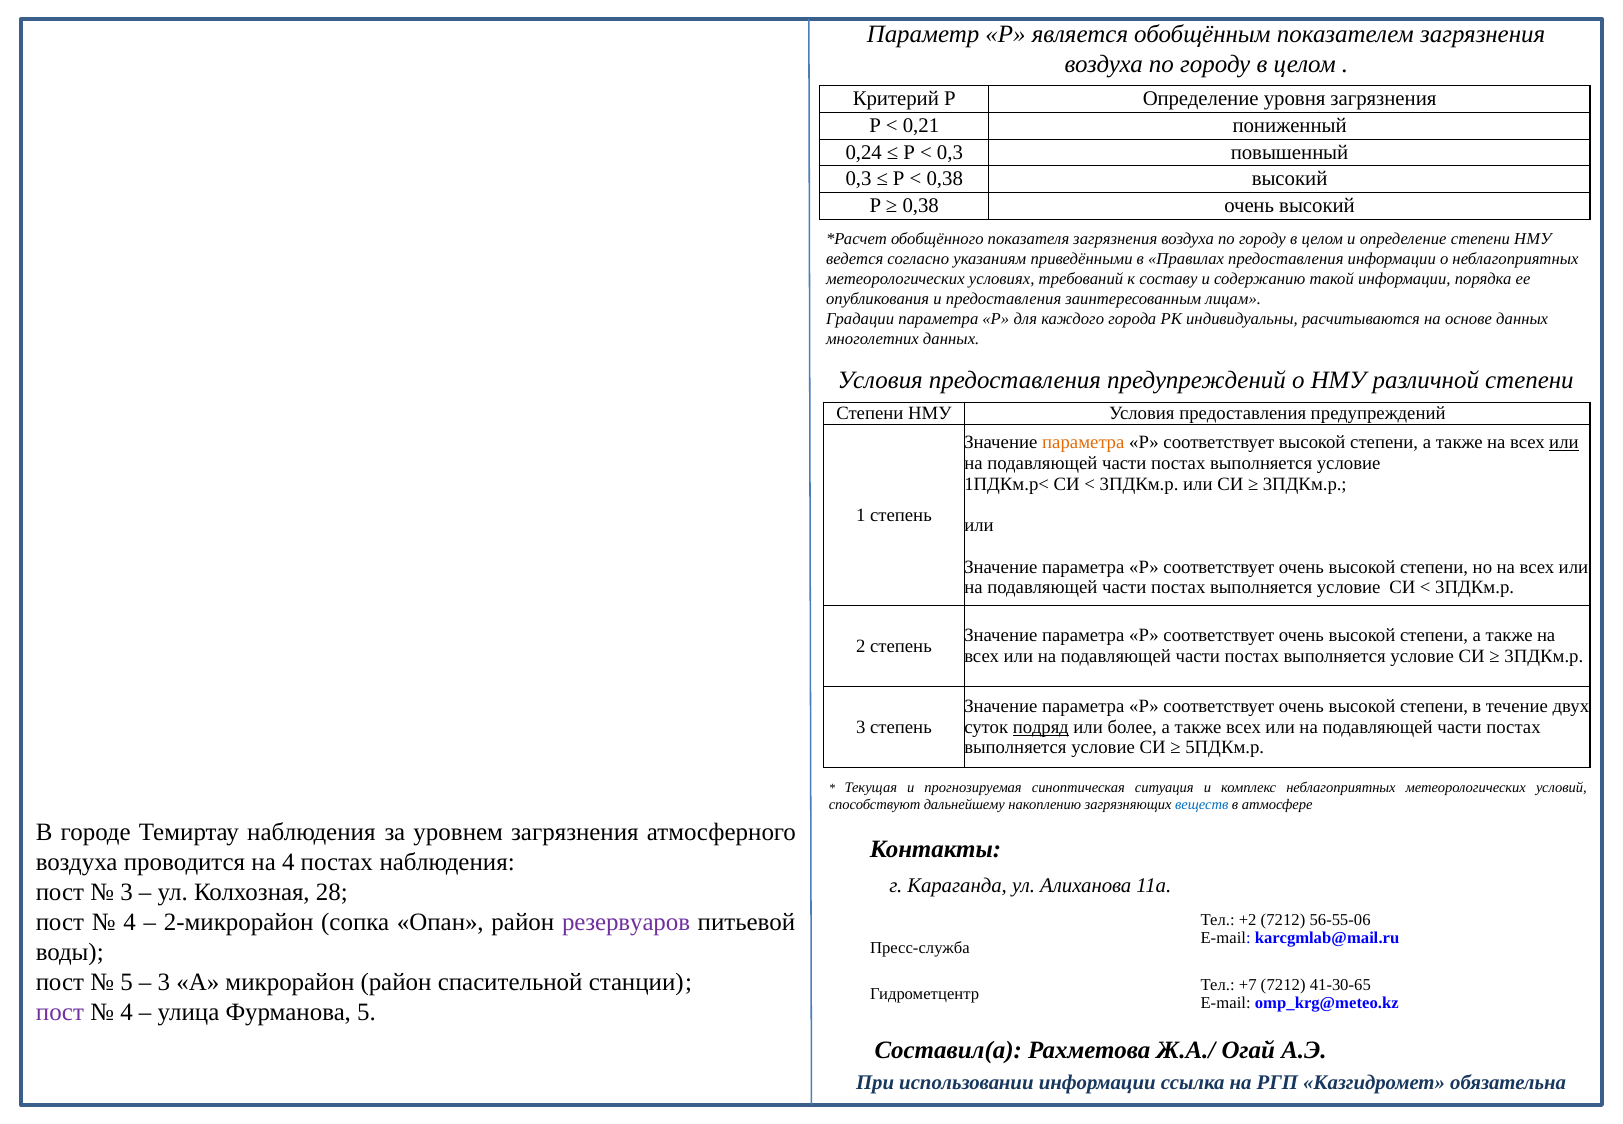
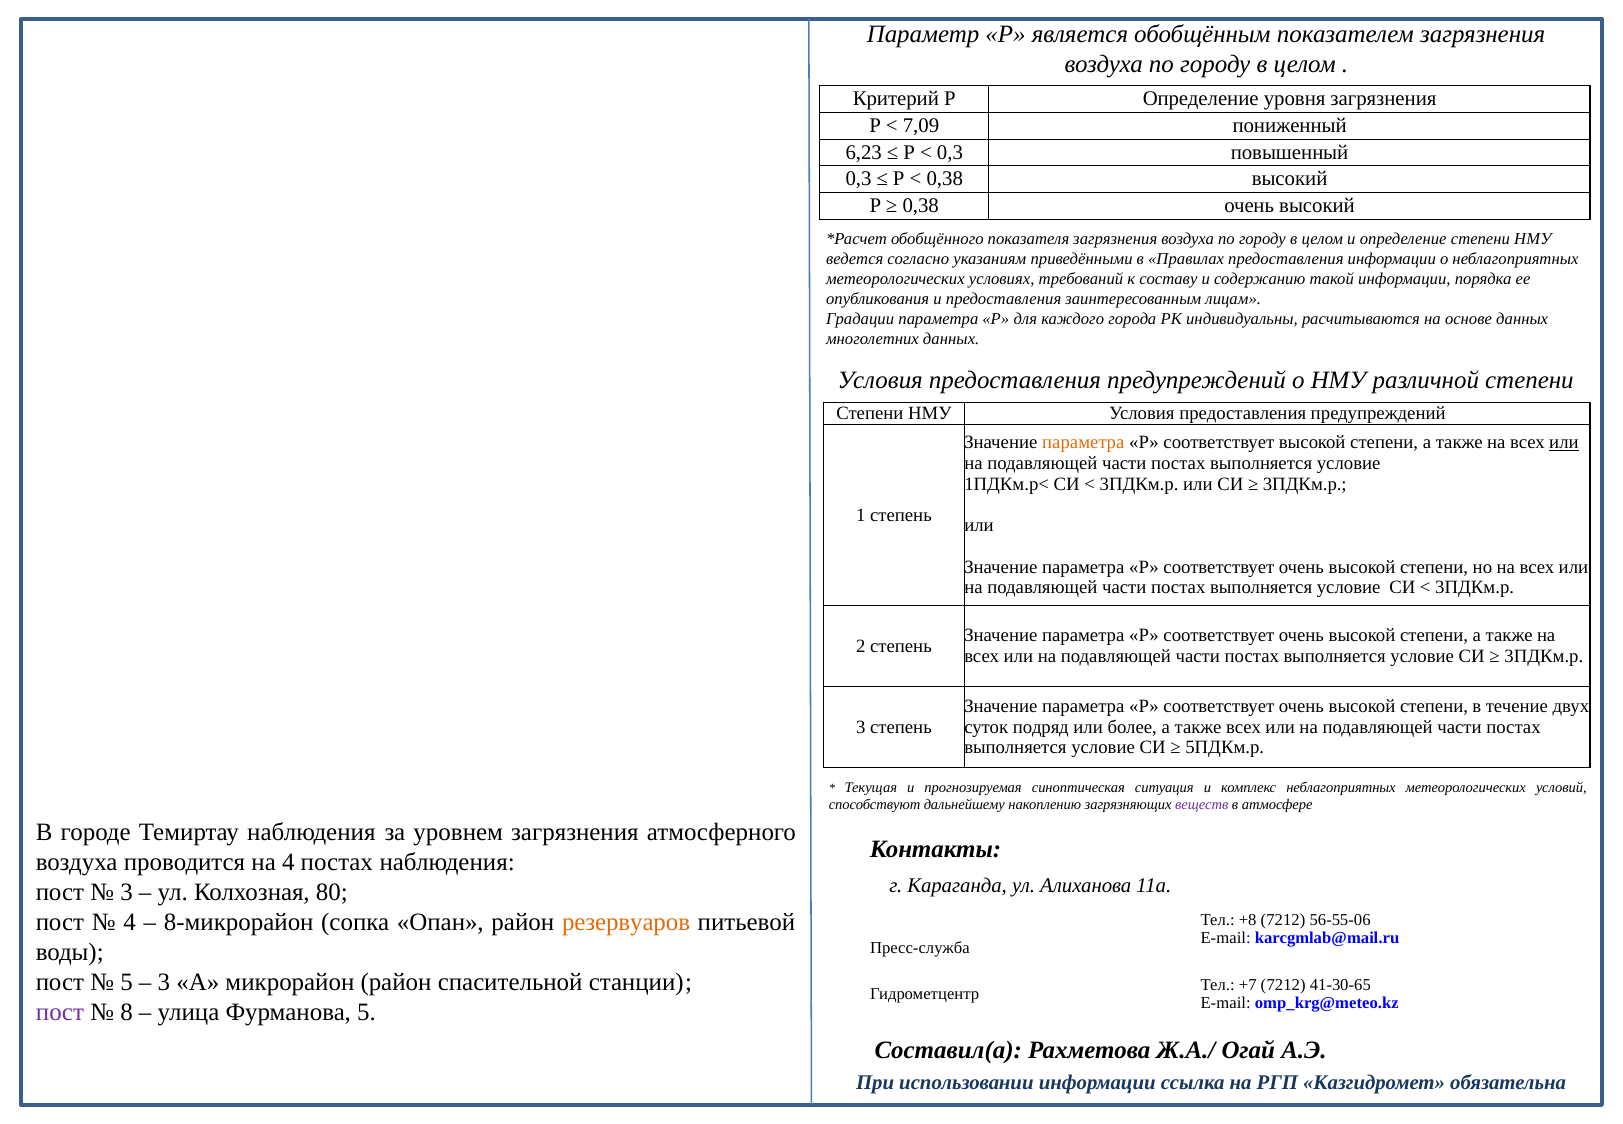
0,21: 0,21 -> 7,09
0,24: 0,24 -> 6,23
подряд underline: present -> none
веществ colour: blue -> purple
28: 28 -> 80
2-микрорайон: 2-микрорайон -> 8-микрорайон
резервуаров colour: purple -> orange
+2: +2 -> +8
4 at (127, 1012): 4 -> 8
